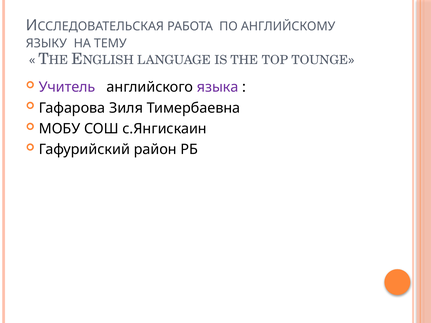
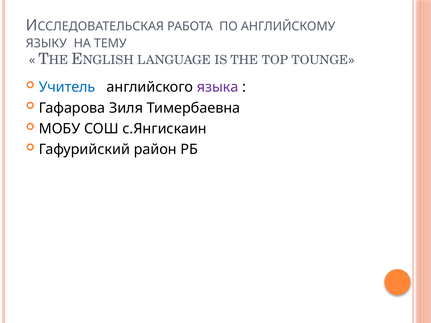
Учитель colour: purple -> blue
